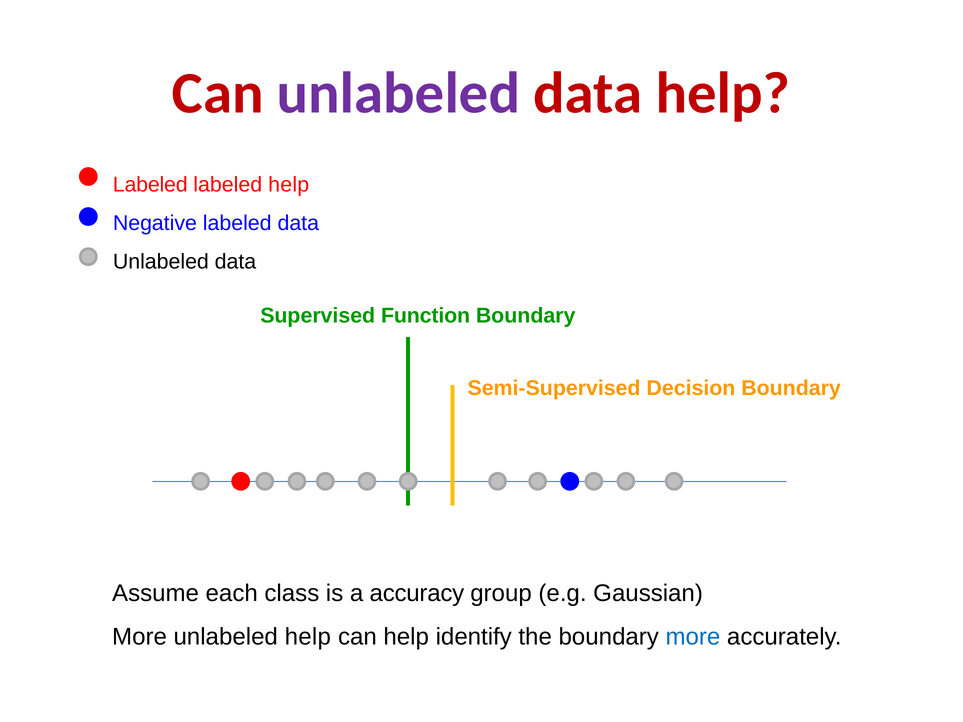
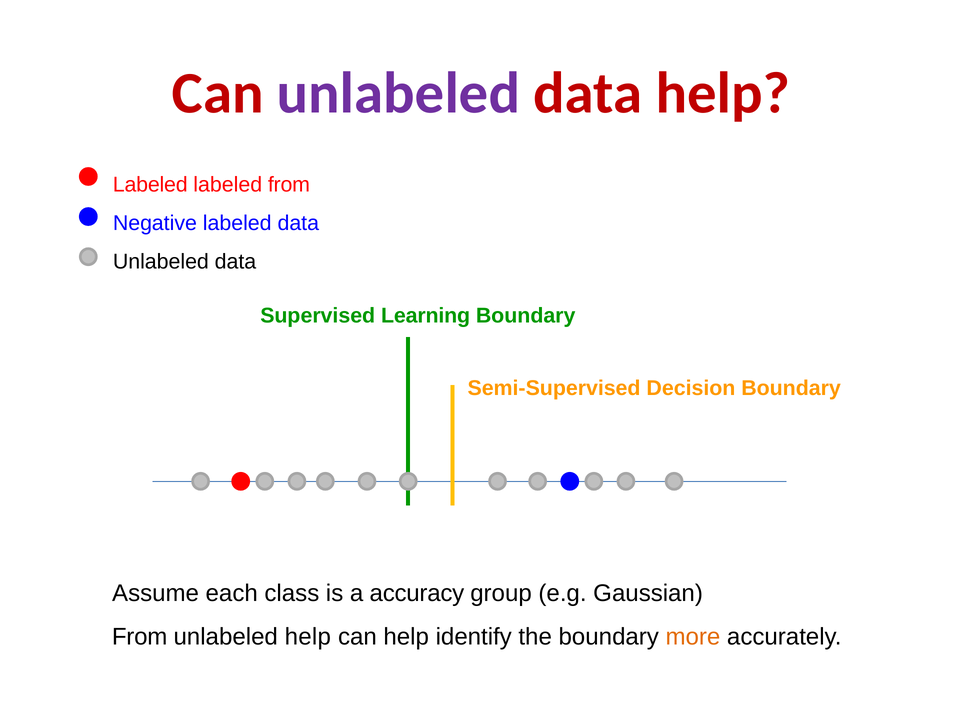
labeled help: help -> from
Function: Function -> Learning
More at (140, 637): More -> From
more at (693, 637) colour: blue -> orange
